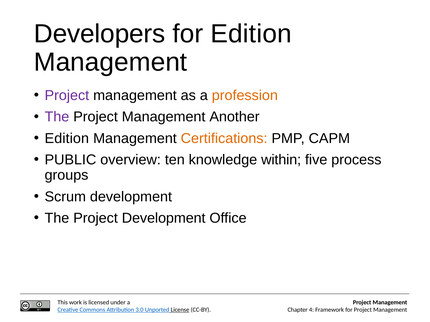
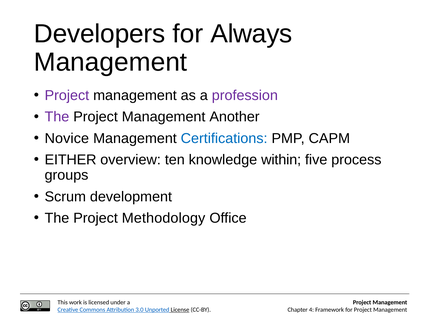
for Edition: Edition -> Always
profession colour: orange -> purple
Edition at (67, 139): Edition -> Novice
Certifications colour: orange -> blue
PUBLIC: PUBLIC -> EITHER
Project Development: Development -> Methodology
